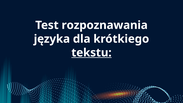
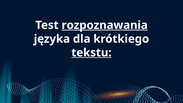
rozpoznawania underline: none -> present
